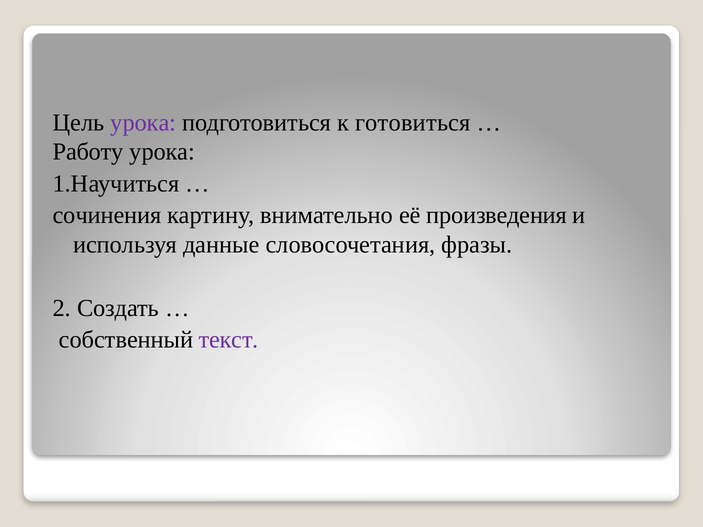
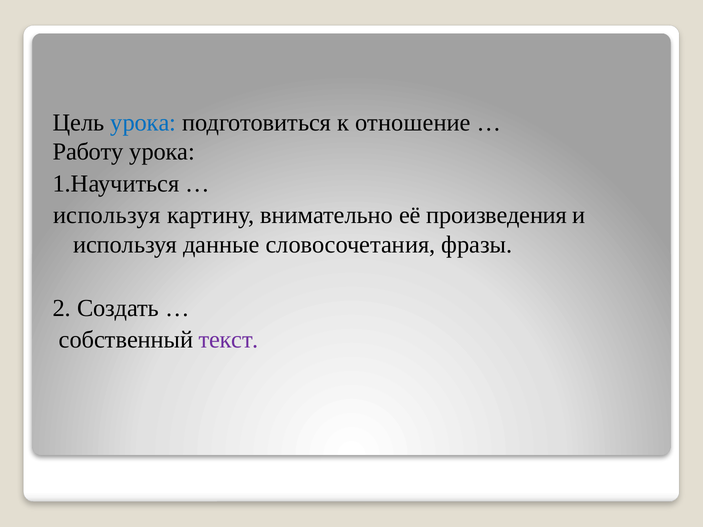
урока at (143, 123) colour: purple -> blue
готовиться: готовиться -> отношение
сочинения at (107, 215): сочинения -> используя
